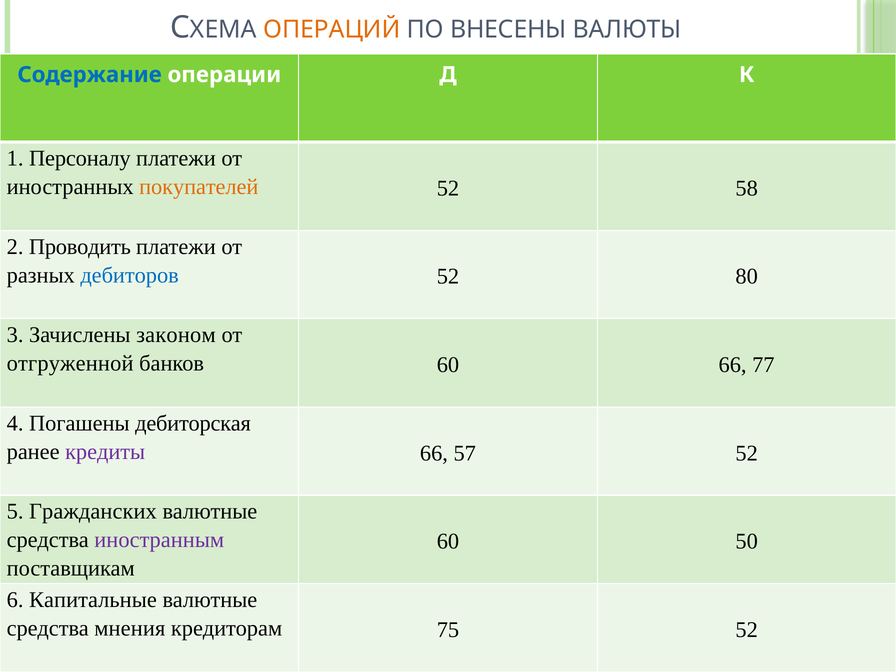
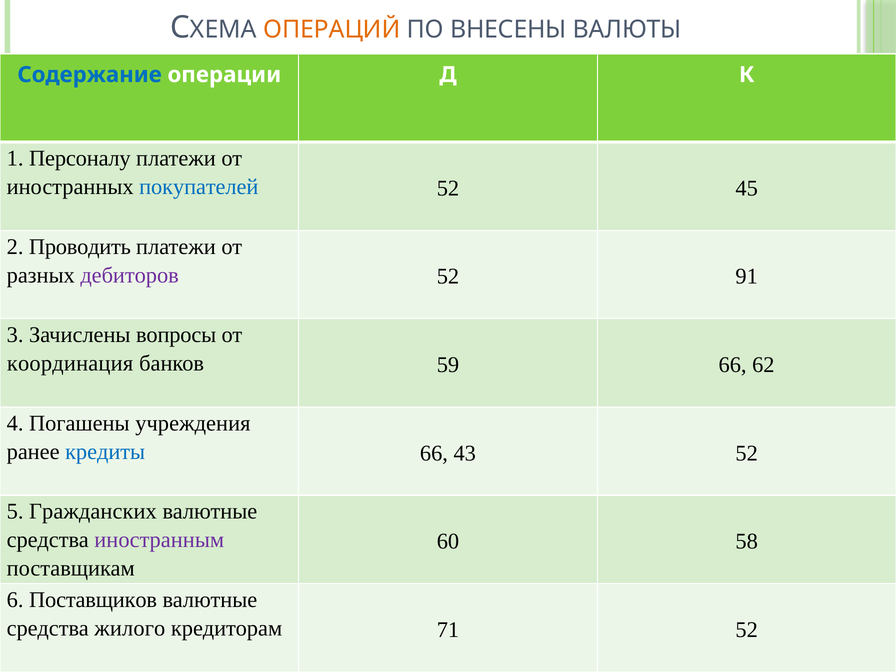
покупателей colour: orange -> blue
58: 58 -> 45
дебиторов colour: blue -> purple
80: 80 -> 91
законом: законом -> вопросы
отгруженной: отгруженной -> координация
банков 60: 60 -> 59
77: 77 -> 62
дебиторская: дебиторская -> учреждения
кредиты colour: purple -> blue
57: 57 -> 43
50: 50 -> 58
Капитальные: Капитальные -> Поставщиков
мнения: мнения -> жилого
75: 75 -> 71
